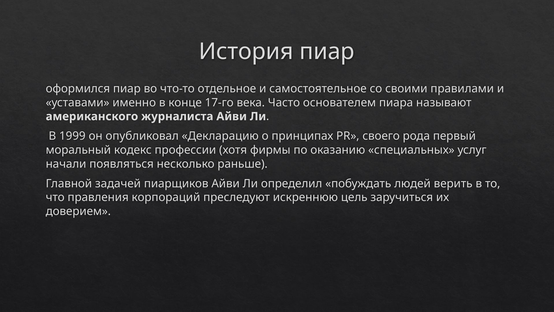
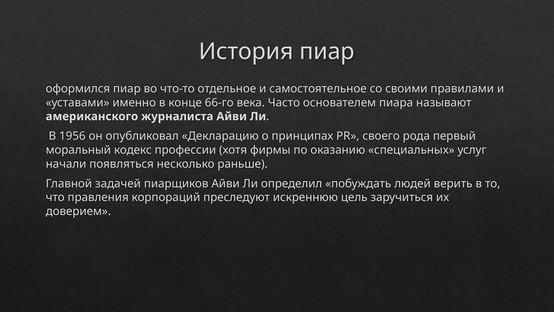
17-го: 17-го -> 66-го
1999: 1999 -> 1956
